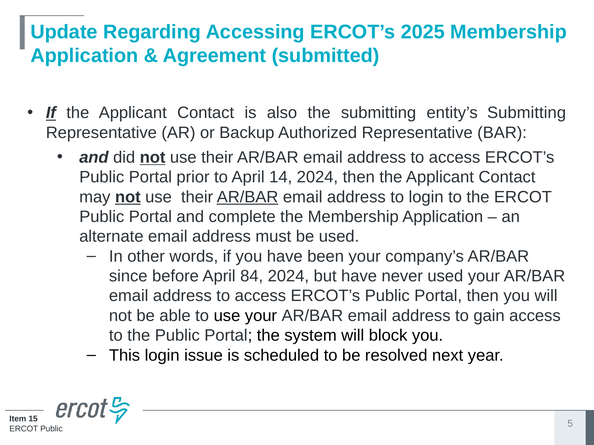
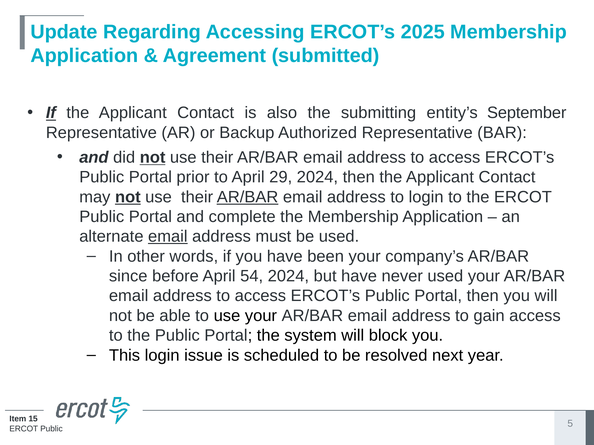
entity’s Submitting: Submitting -> September
14: 14 -> 29
email at (168, 237) underline: none -> present
84: 84 -> 54
